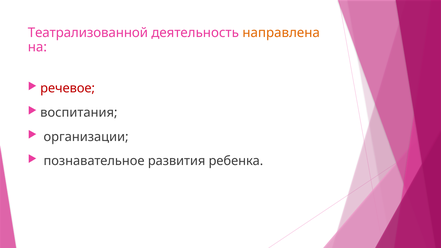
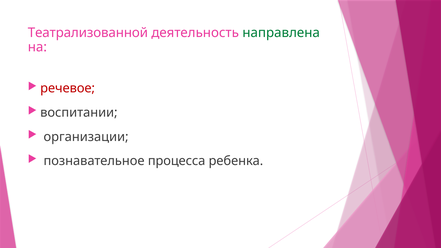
направлена colour: orange -> green
воспитания: воспитания -> воспитании
развития: развития -> процесса
